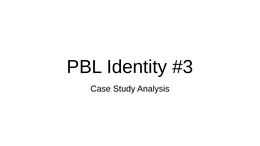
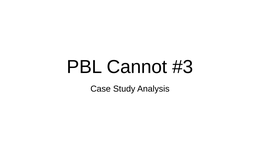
Identity: Identity -> Cannot
